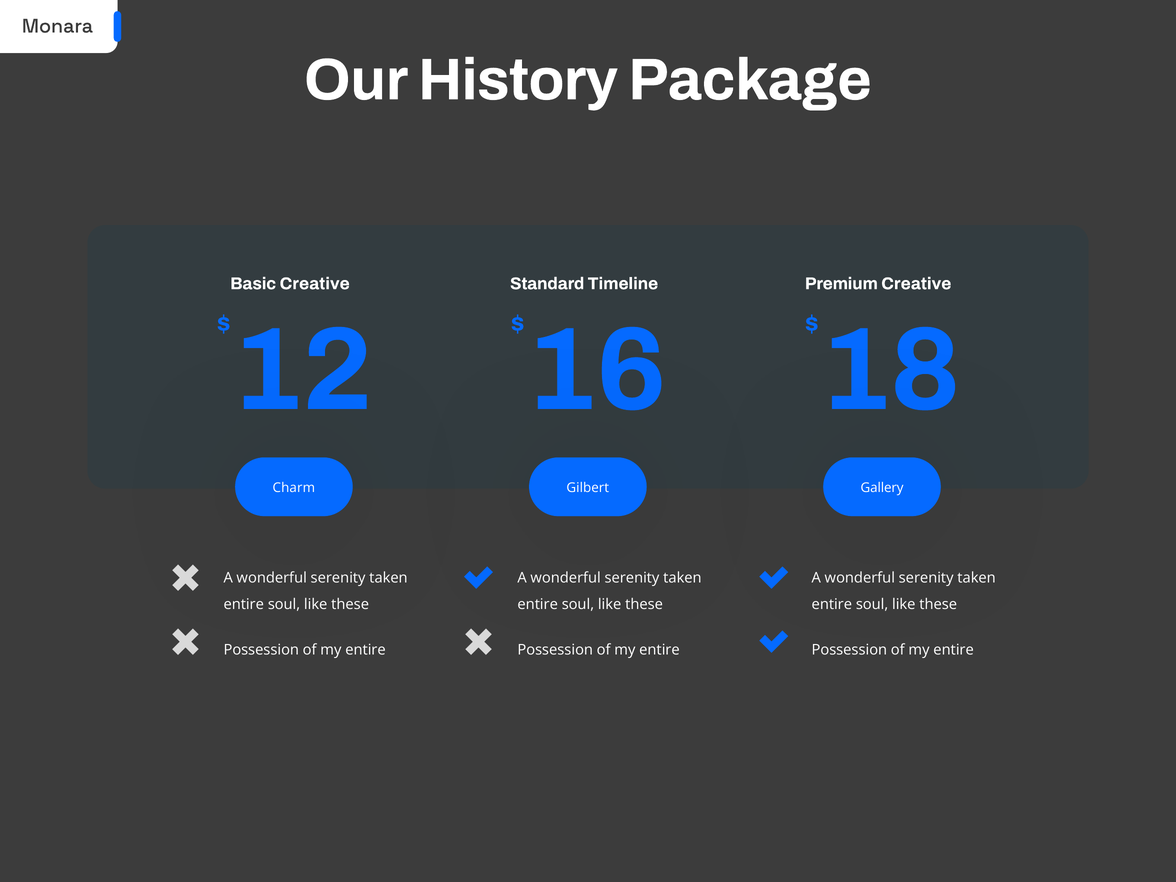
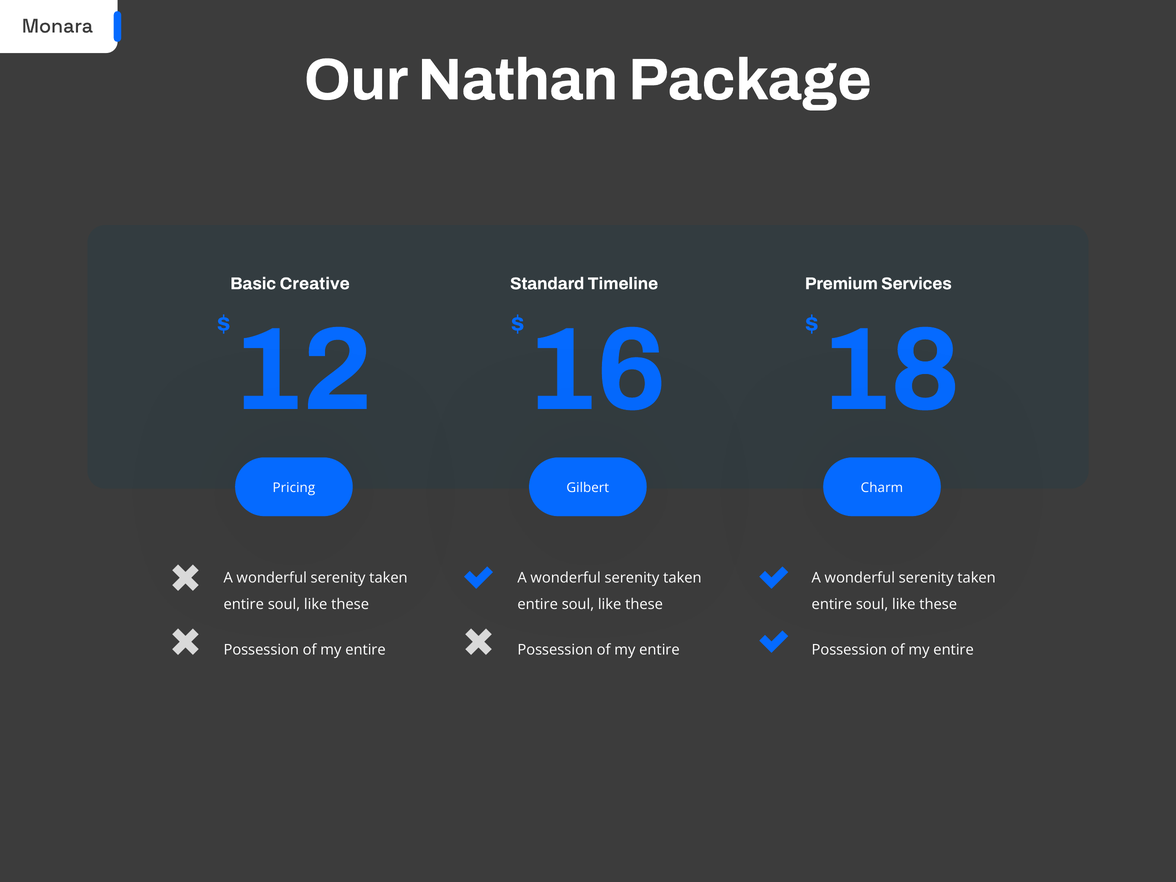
History: History -> Nathan
Premium Creative: Creative -> Services
Charm: Charm -> Pricing
Gallery: Gallery -> Charm
